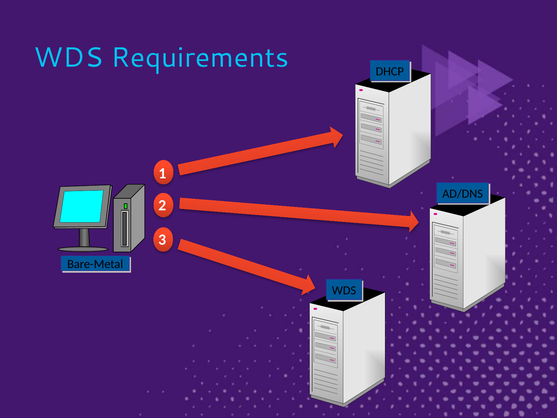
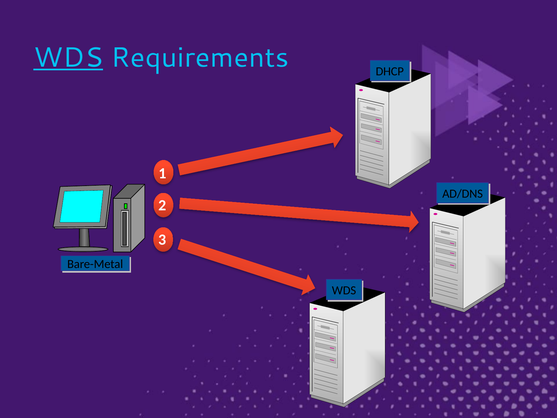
WDS at (68, 58) underline: none -> present
